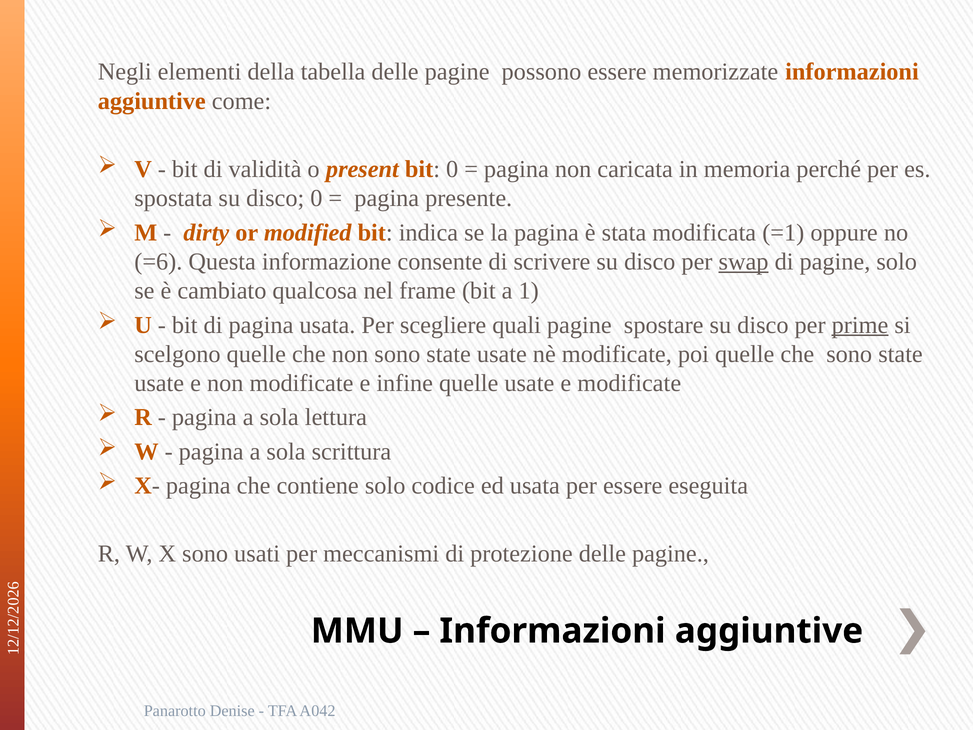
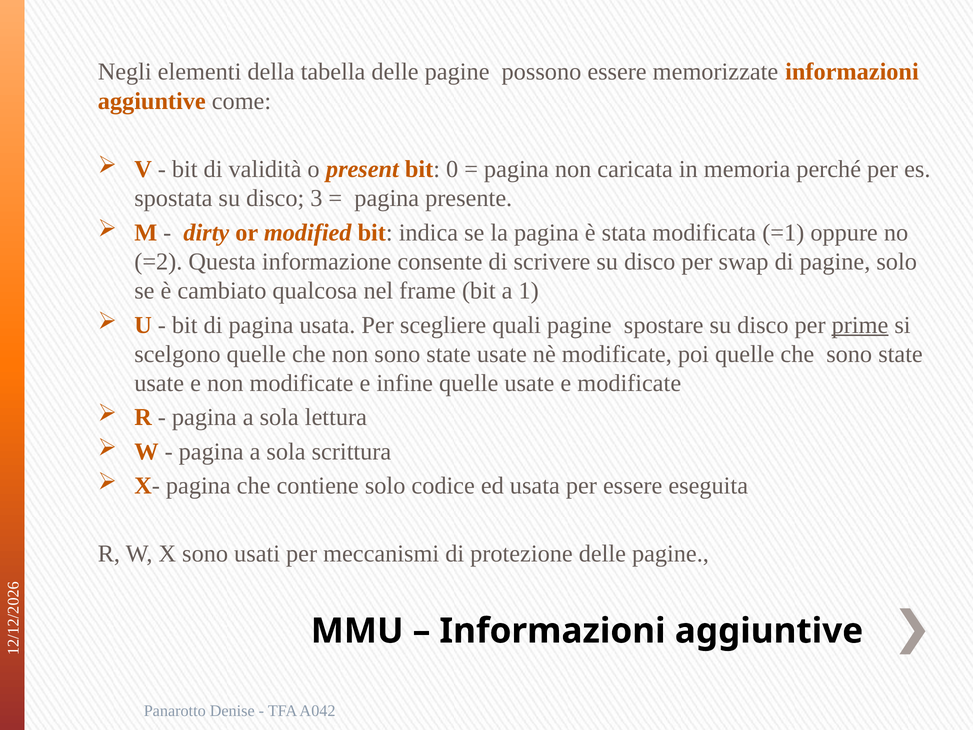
disco 0: 0 -> 3
=6: =6 -> =2
swap underline: present -> none
